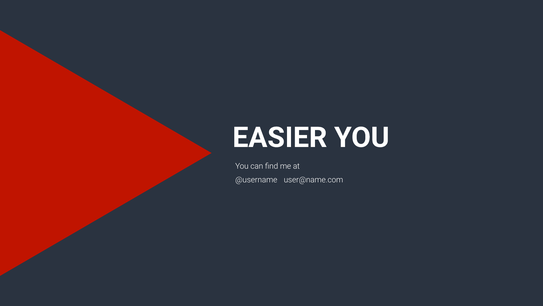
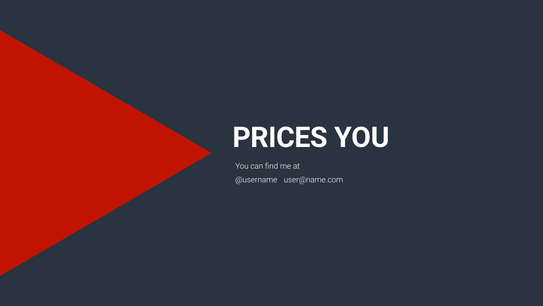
EASIER: EASIER -> PRICES
